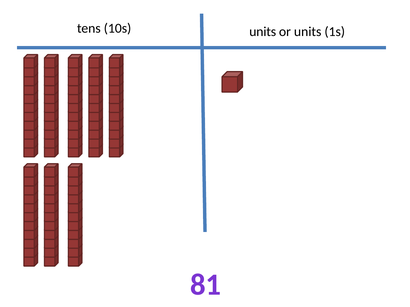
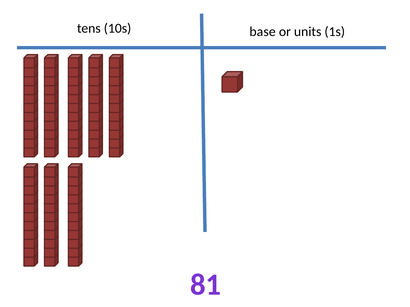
10s units: units -> base
